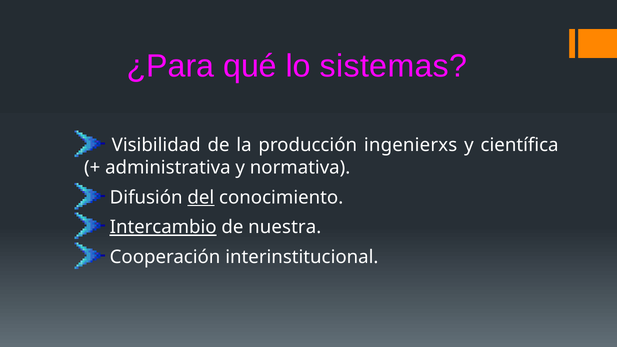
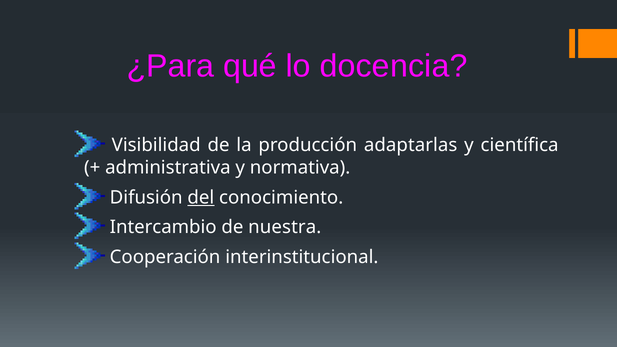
sistemas: sistemas -> docencia
ingenierxs: ingenierxs -> adaptarlas
Intercambio underline: present -> none
